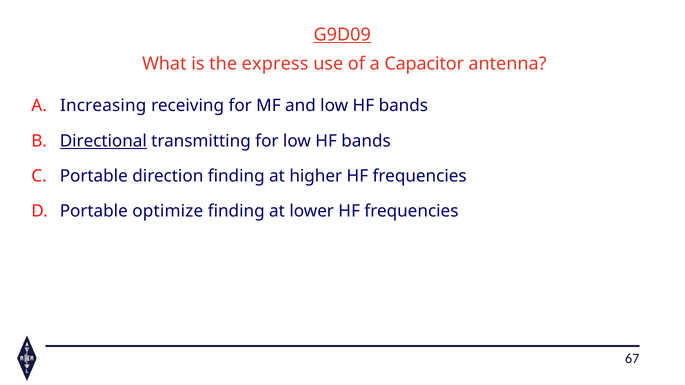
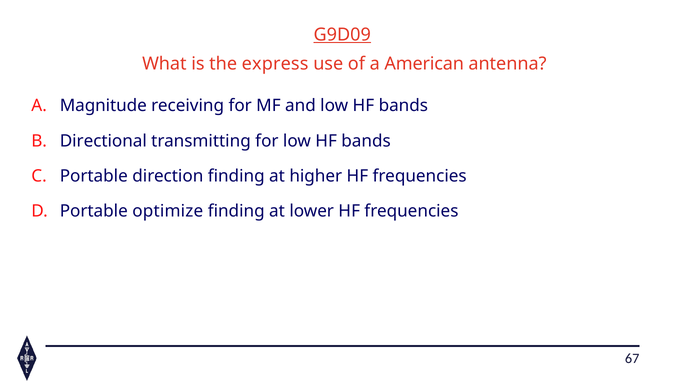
Capacitor: Capacitor -> American
Increasing: Increasing -> Magnitude
Directional underline: present -> none
